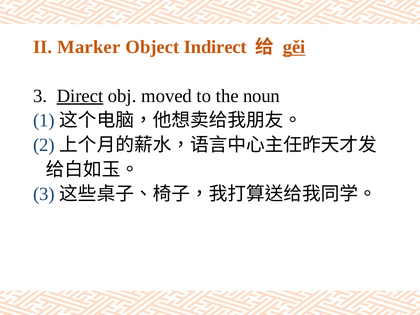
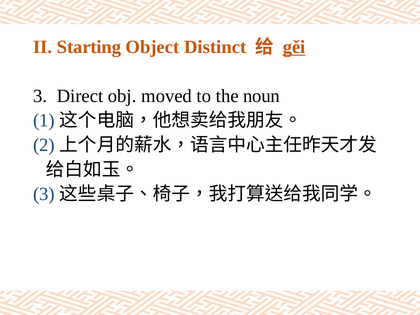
Marker: Marker -> Starting
Indirect: Indirect -> Distinct
Direct underline: present -> none
